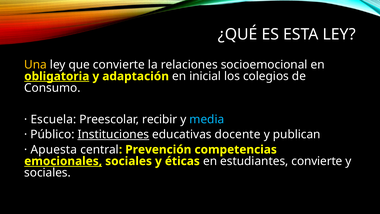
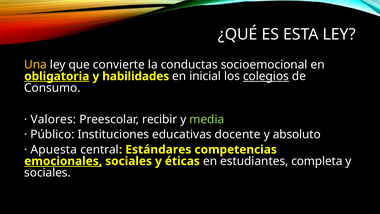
relaciones: relaciones -> conductas
adaptación: adaptación -> habilidades
colegios underline: none -> present
Escuela: Escuela -> Valores
media colour: light blue -> light green
Instituciones underline: present -> none
publican: publican -> absoluto
Prevención: Prevención -> Estándares
estudiantes convierte: convierte -> completa
